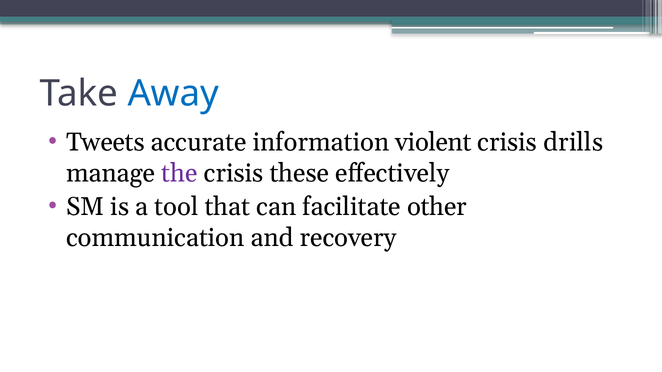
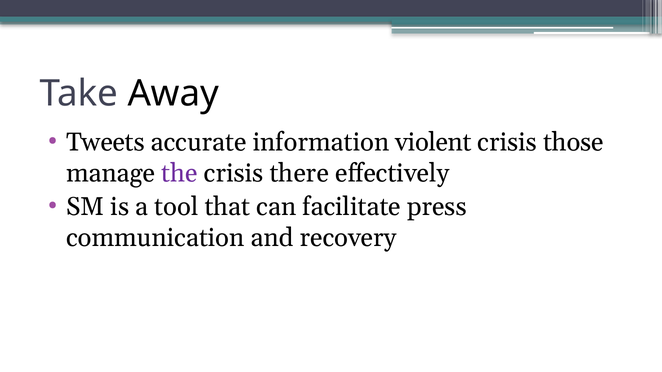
Away colour: blue -> black
drills: drills -> those
these: these -> there
other: other -> press
